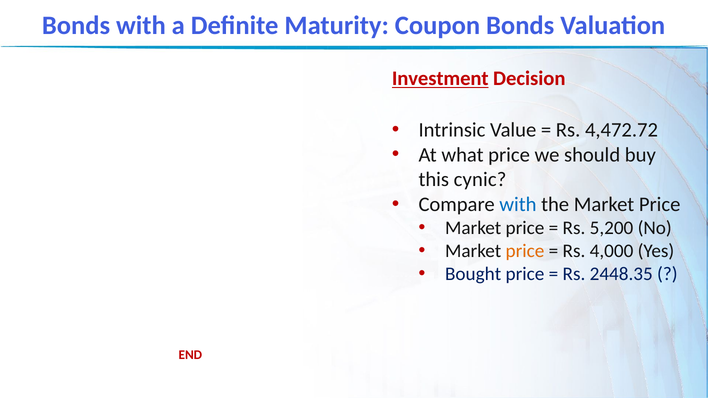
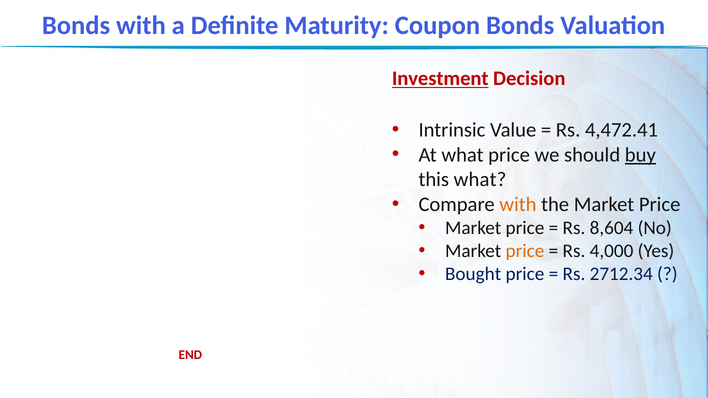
4,472.72: 4,472.72 -> 4,472.41
buy underline: none -> present
this cynic: cynic -> what
with at (518, 204) colour: blue -> orange
5,200: 5,200 -> 8,604
2448.35: 2448.35 -> 2712.34
